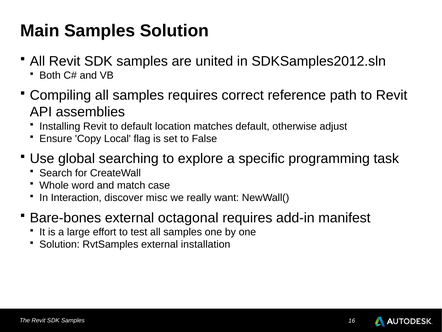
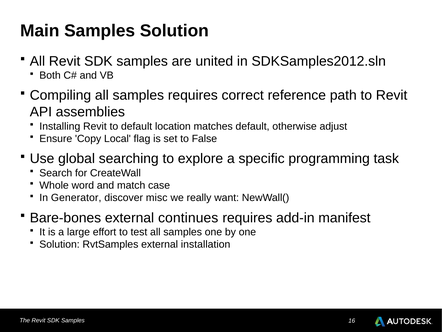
Interaction: Interaction -> Generator
octagonal: octagonal -> continues
